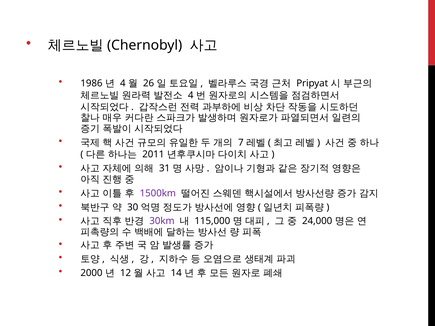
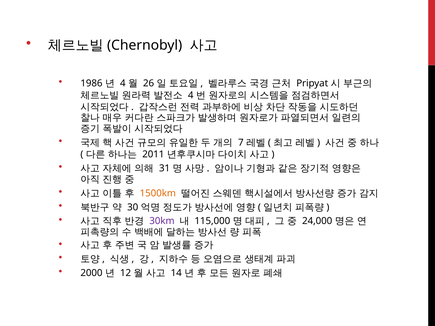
1500km colour: purple -> orange
